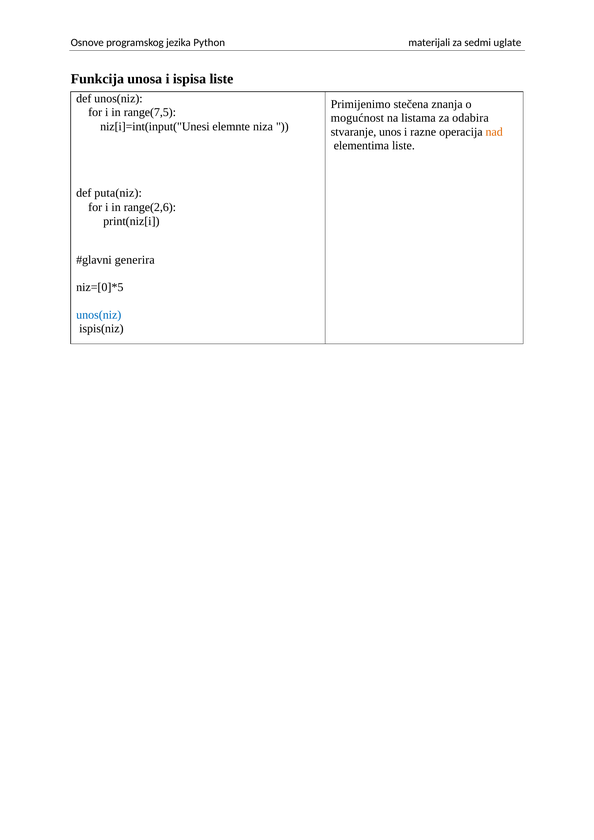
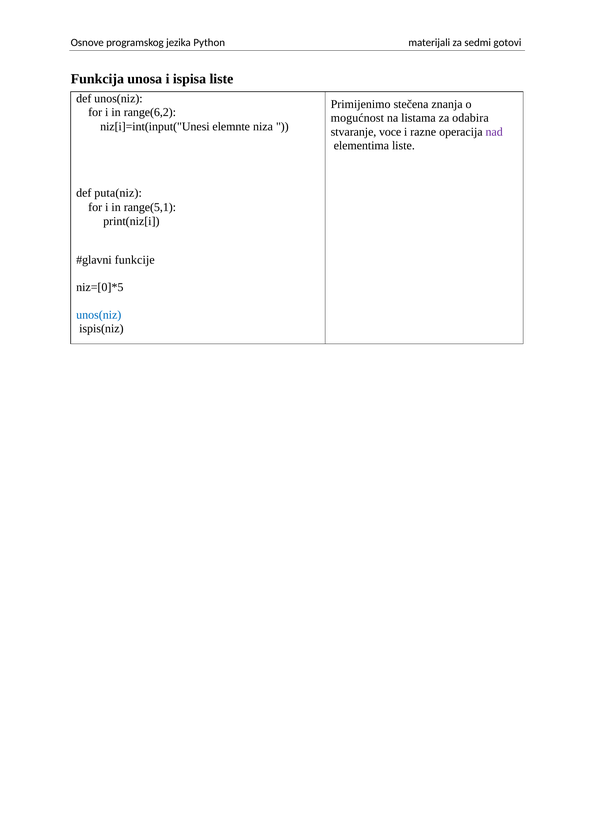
uglate: uglate -> gotovi
range(7,5: range(7,5 -> range(6,2
unos: unos -> voce
nad colour: orange -> purple
range(2,6: range(2,6 -> range(5,1
generira: generira -> funkcije
